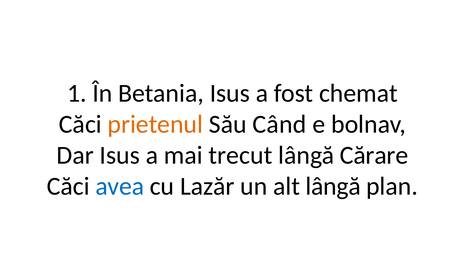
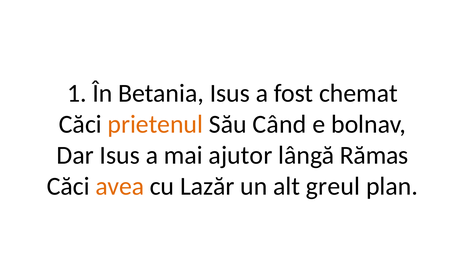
trecut: trecut -> ajutor
Cărare: Cărare -> Rămas
avea colour: blue -> orange
alt lângă: lângă -> greul
